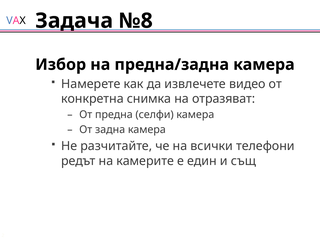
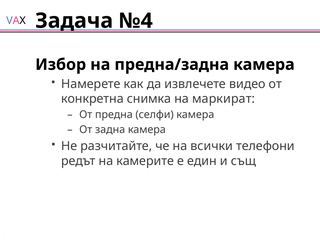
№8: №8 -> №4
отразяват: отразяват -> маркират
